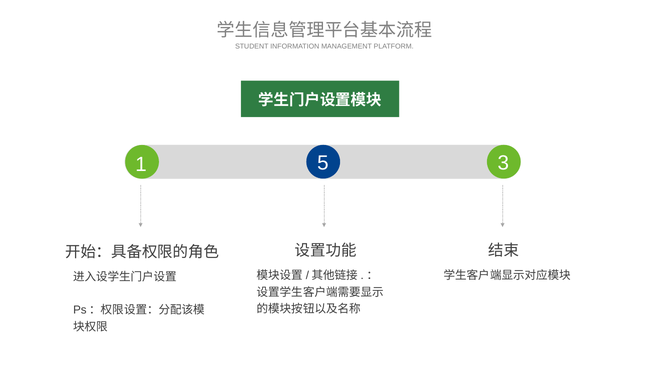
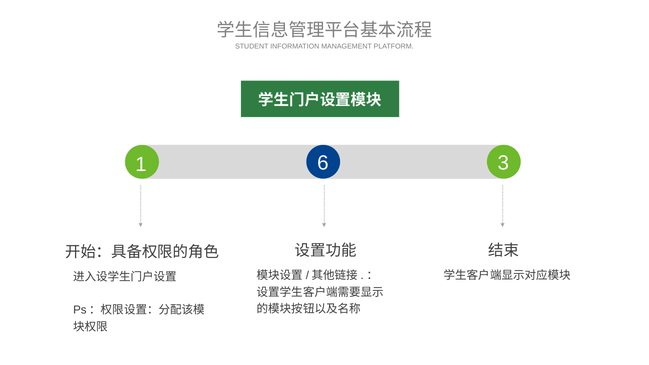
5: 5 -> 6
